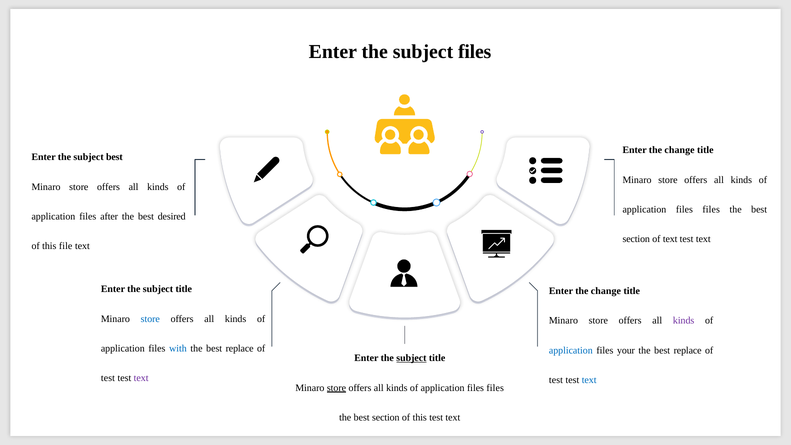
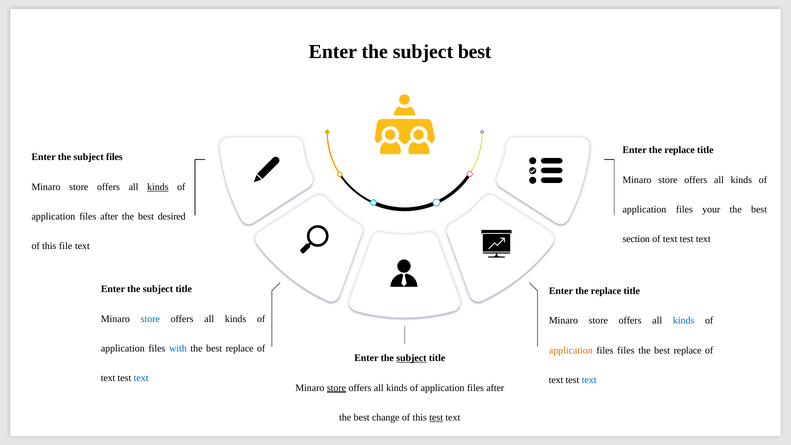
subject files: files -> best
change at (680, 150): change -> replace
subject best: best -> files
kinds at (158, 187) underline: none -> present
files at (711, 209): files -> your
change at (606, 291): change -> replace
kinds at (684, 321) colour: purple -> blue
application at (571, 350) colour: blue -> orange
files your: your -> files
test at (108, 378): test -> text
text at (141, 378) colour: purple -> blue
test at (556, 380): test -> text
files at (495, 388): files -> after
section at (386, 417): section -> change
test at (436, 417) underline: none -> present
